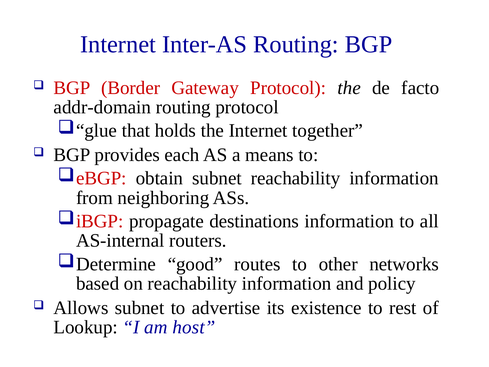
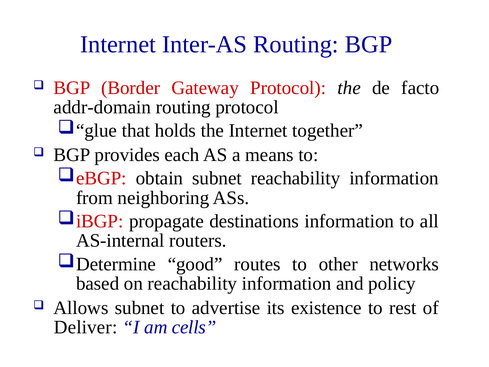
Lookup: Lookup -> Deliver
host: host -> cells
